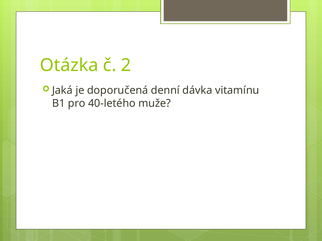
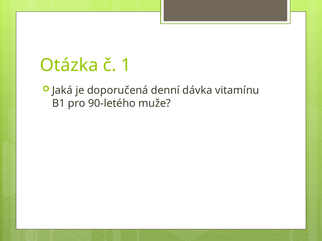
2: 2 -> 1
40-letého: 40-letého -> 90-letého
